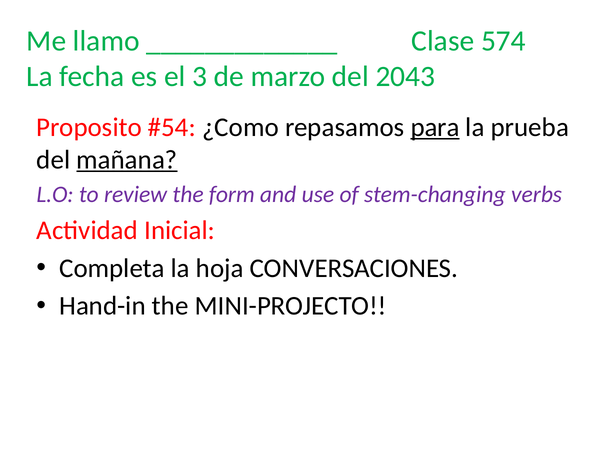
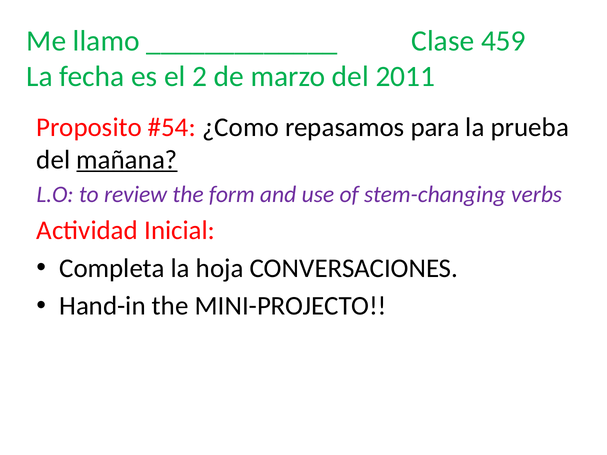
574: 574 -> 459
3: 3 -> 2
2043: 2043 -> 2011
para underline: present -> none
